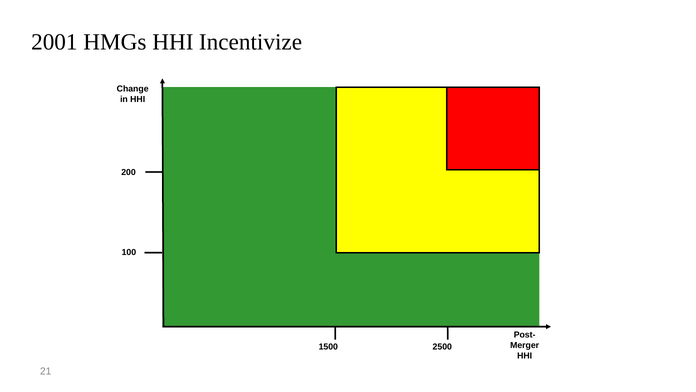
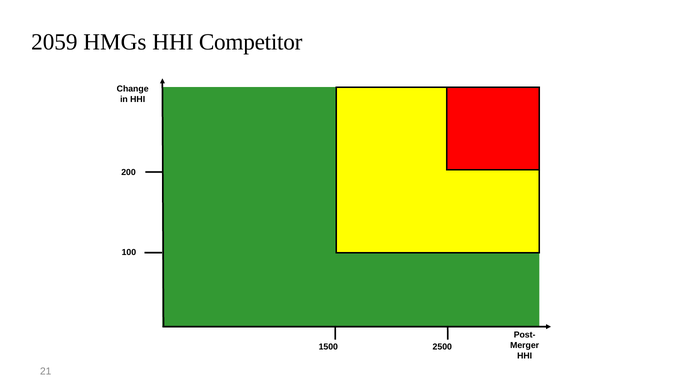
2001: 2001 -> 2059
Incentivize: Incentivize -> Competitor
